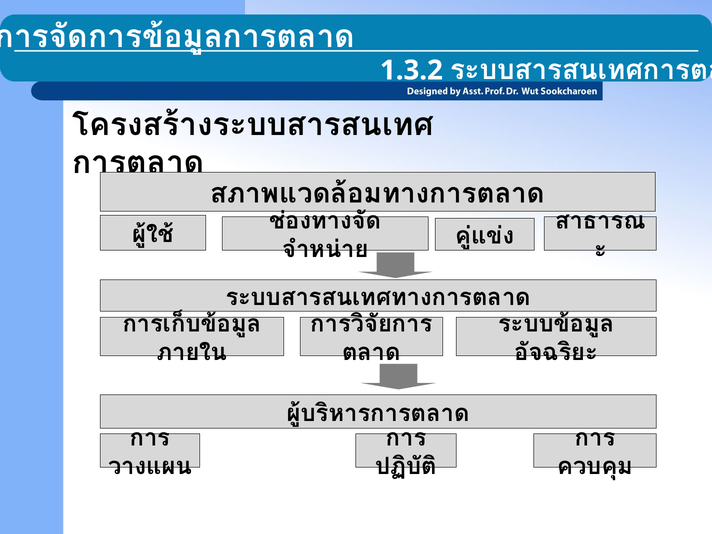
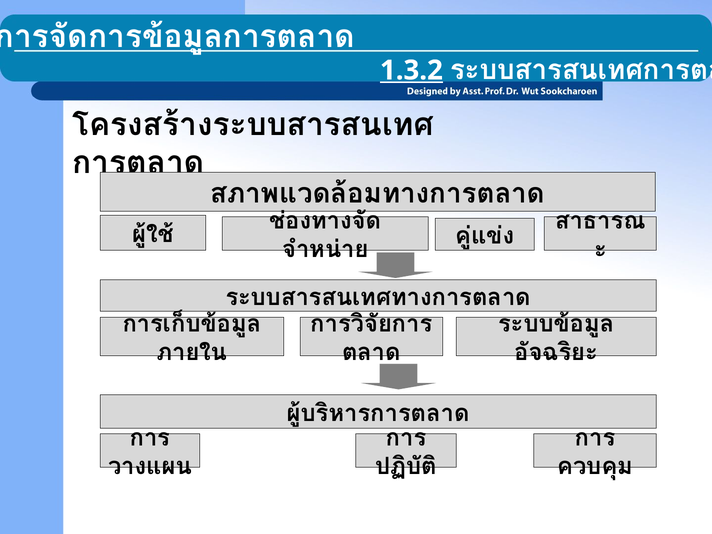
1.3.2 underline: none -> present
